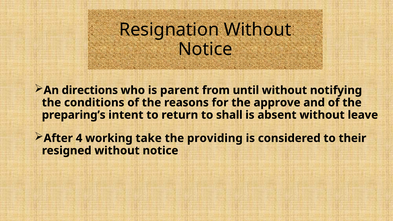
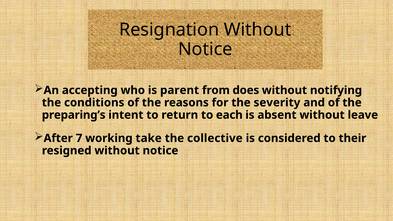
directions: directions -> accepting
until: until -> does
approve: approve -> severity
shall: shall -> each
4: 4 -> 7
providing: providing -> collective
